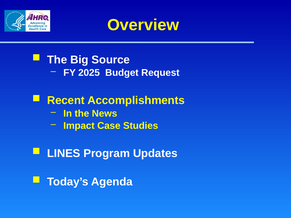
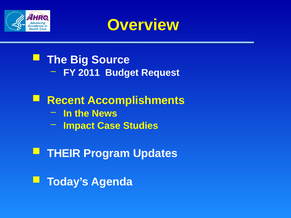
2025: 2025 -> 2011
LINES: LINES -> THEIR
